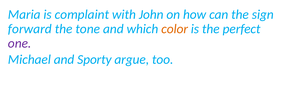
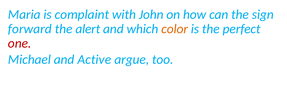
tone: tone -> alert
one colour: purple -> red
Sporty: Sporty -> Active
